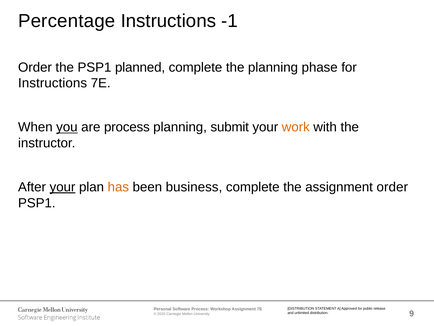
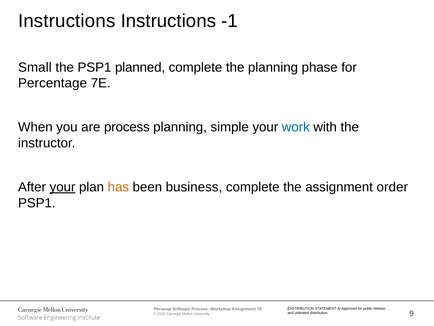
Percentage at (67, 21): Percentage -> Instructions
Order at (35, 67): Order -> Small
Instructions at (53, 83): Instructions -> Percentage
you underline: present -> none
submit: submit -> simple
work colour: orange -> blue
